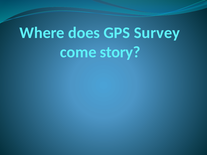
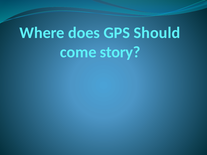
Survey: Survey -> Should
